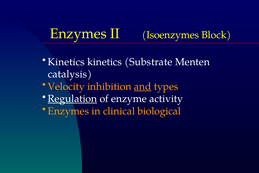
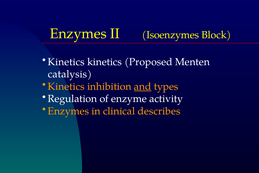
Substrate: Substrate -> Proposed
Velocity at (66, 86): Velocity -> Kinetics
Regulation underline: present -> none
biological: biological -> describes
